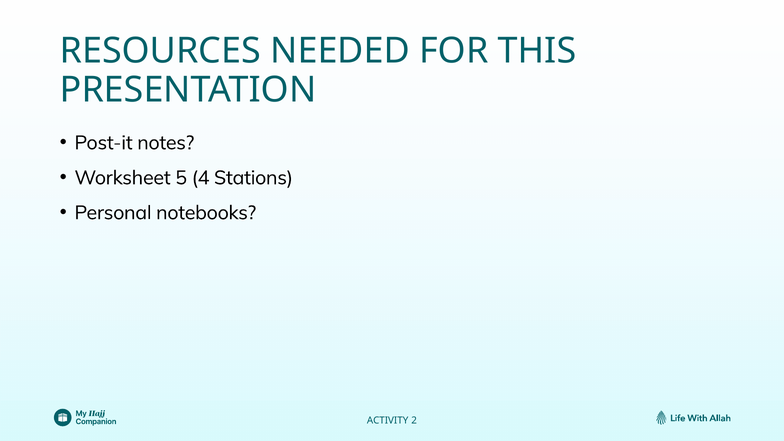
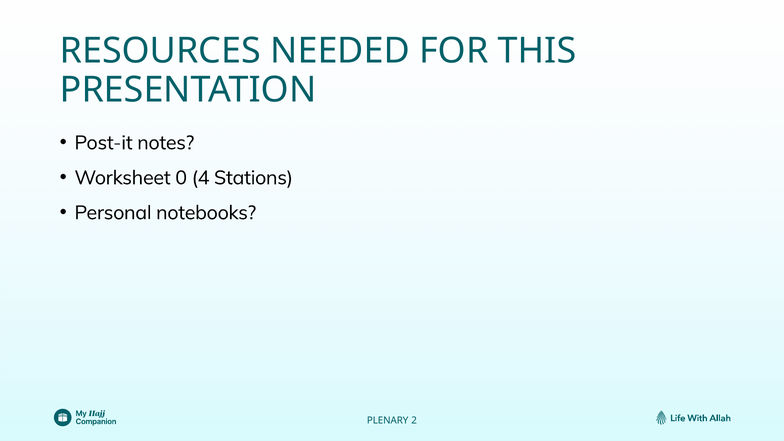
5: 5 -> 0
ACTIVITY: ACTIVITY -> PLENARY
